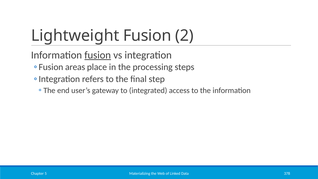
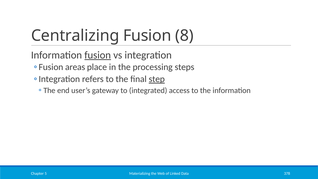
Lightweight: Lightweight -> Centralizing
2: 2 -> 8
step underline: none -> present
